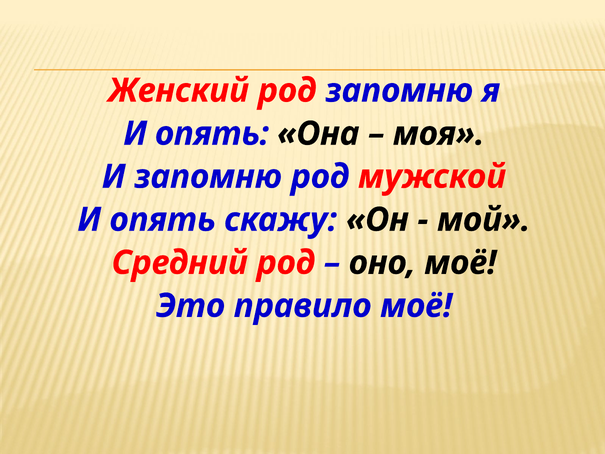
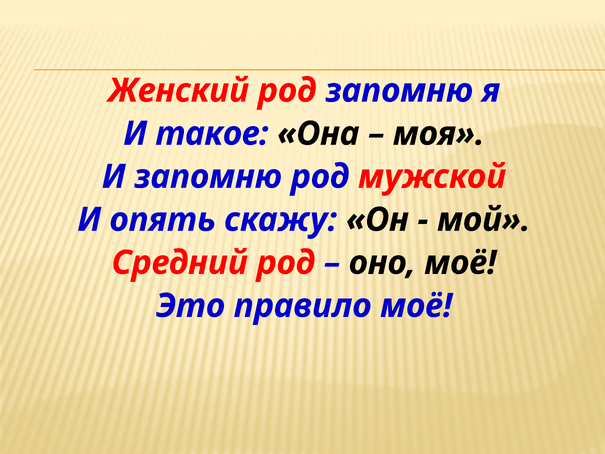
опять at (212, 134): опять -> такое
